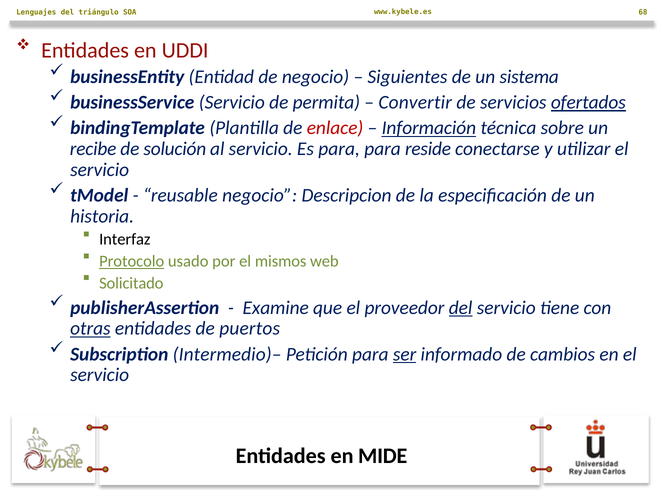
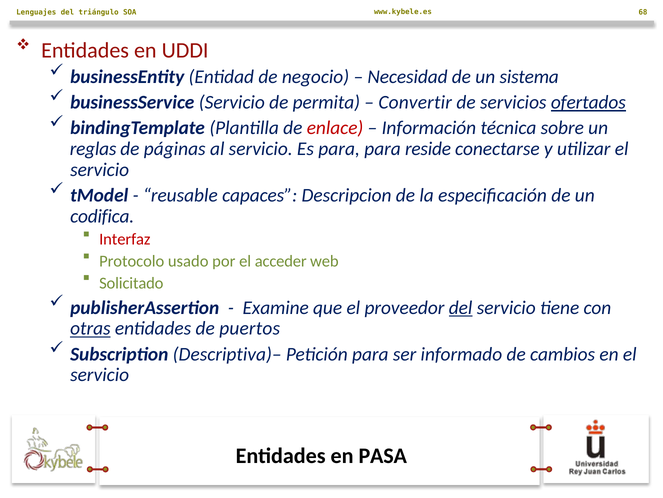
Siguientes: Siguientes -> Necesidad
Información underline: present -> none
recibe: recibe -> reglas
solución: solución -> páginas
reusable negocio: negocio -> capaces
historia: historia -> codifica
Interfaz colour: black -> red
Protocolo underline: present -> none
mismos: mismos -> acceder
Intermedio)–: Intermedio)– -> Descriptiva)–
ser underline: present -> none
MIDE: MIDE -> PASA
